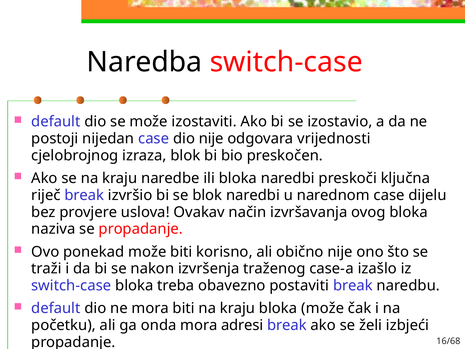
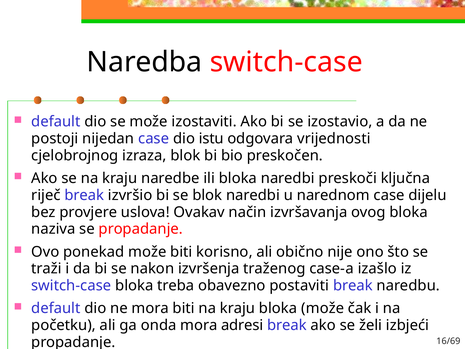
dio nije: nije -> istu
16/68: 16/68 -> 16/69
